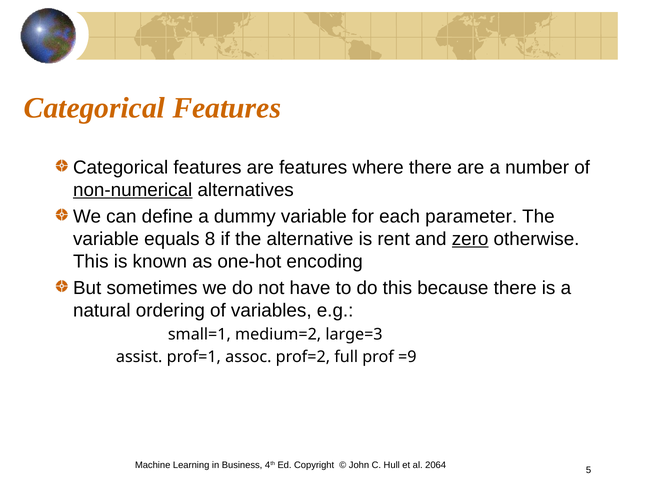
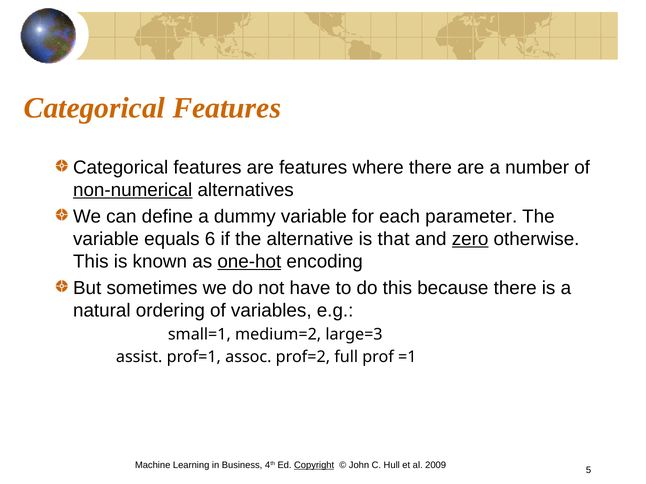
8: 8 -> 6
rent: rent -> that
one-hot underline: none -> present
=9: =9 -> =1
Copyright underline: none -> present
2064: 2064 -> 2009
